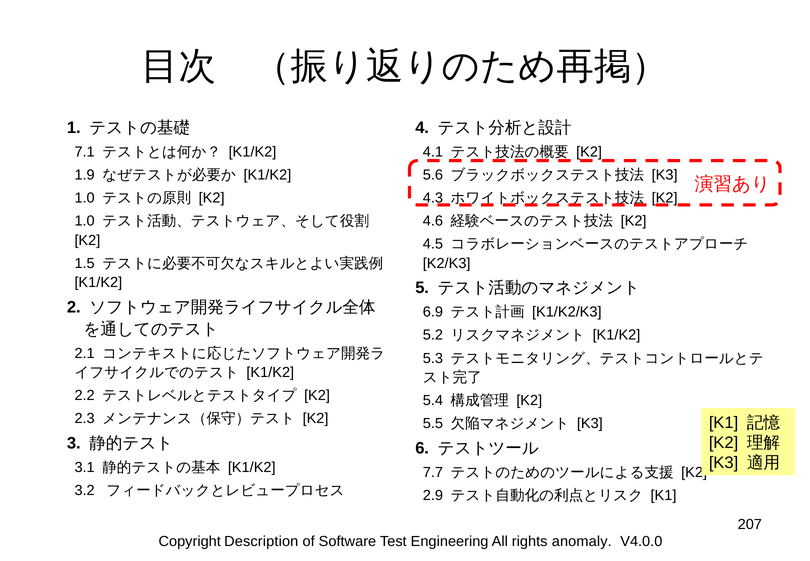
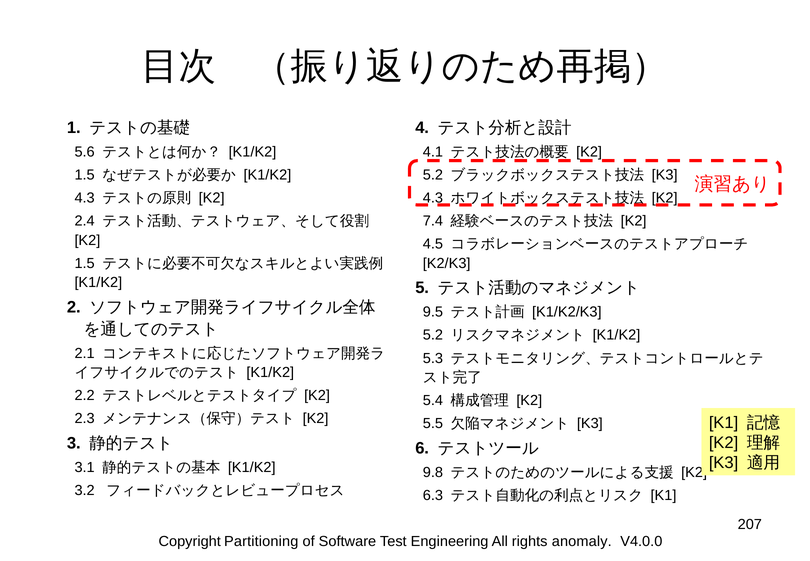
7.1: 7.1 -> 5.6
1.9 at (85, 175): 1.9 -> 1.5
5.6 at (433, 175): 5.6 -> 5.2
1.0 at (85, 198): 1.0 -> 4.3
1.0 at (85, 221): 1.0 -> 2.4
4.6: 4.6 -> 7.4
6.9: 6.9 -> 9.5
7.7: 7.7 -> 9.8
2.9: 2.9 -> 6.3
Description: Description -> Partitioning
